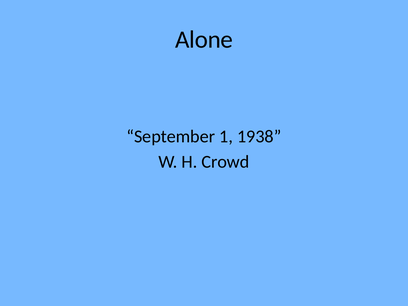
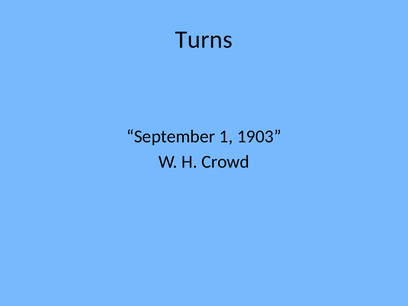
Alone: Alone -> Turns
1938: 1938 -> 1903
